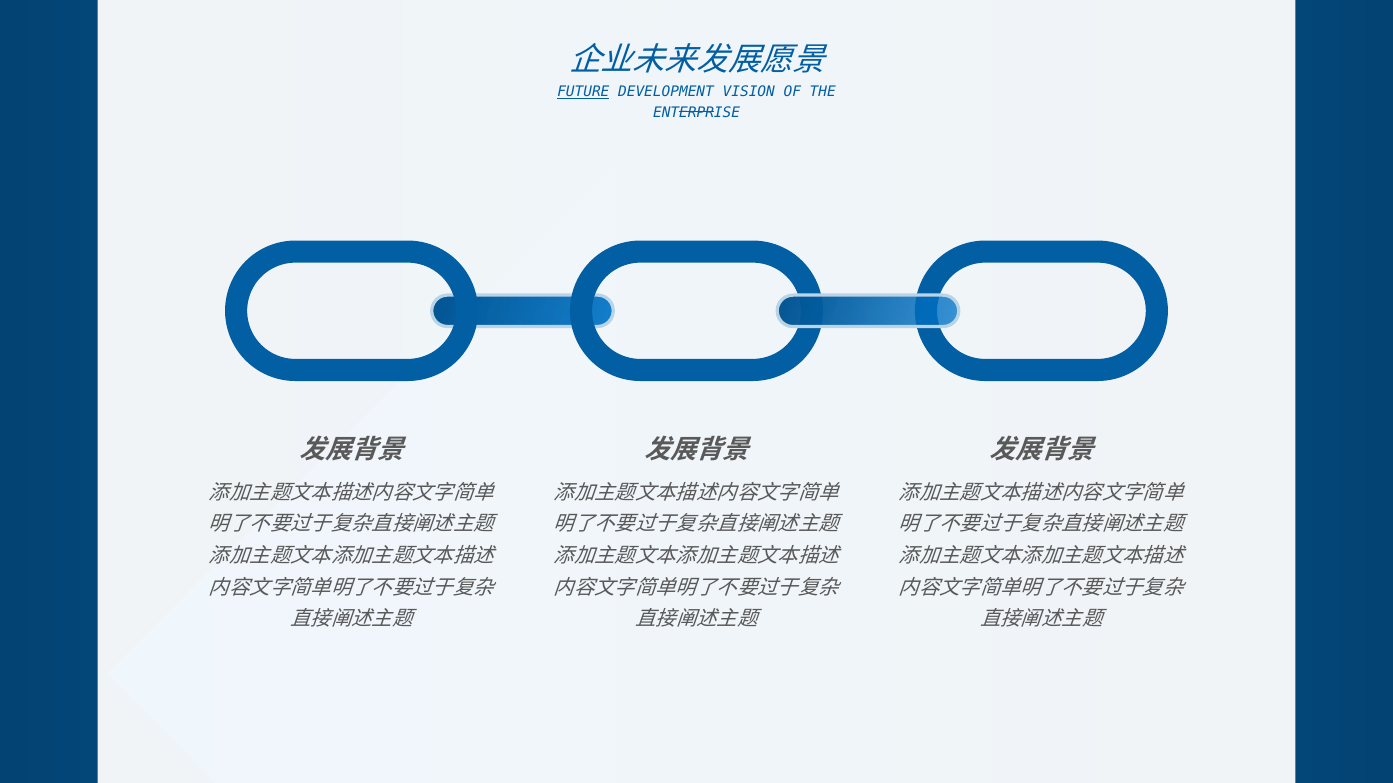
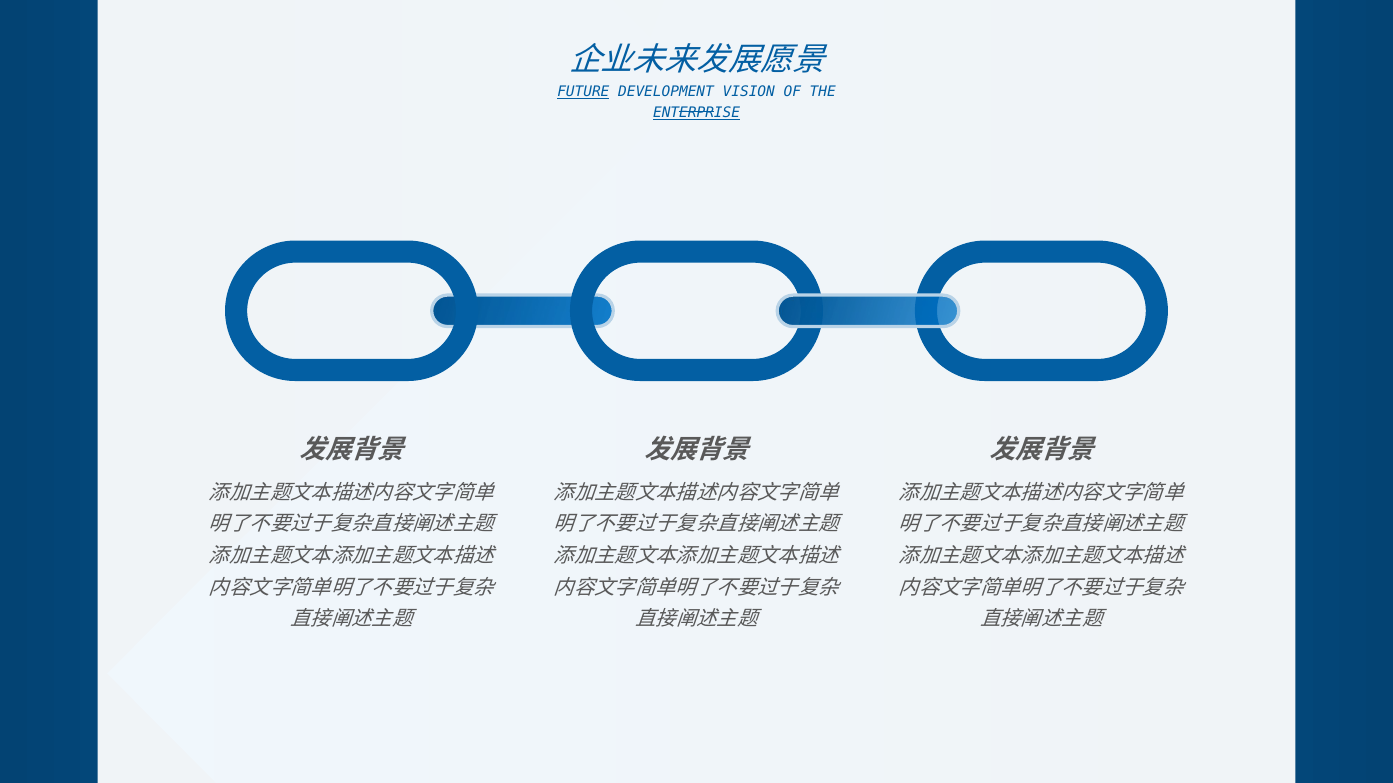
ENTERPRISE underline: none -> present
